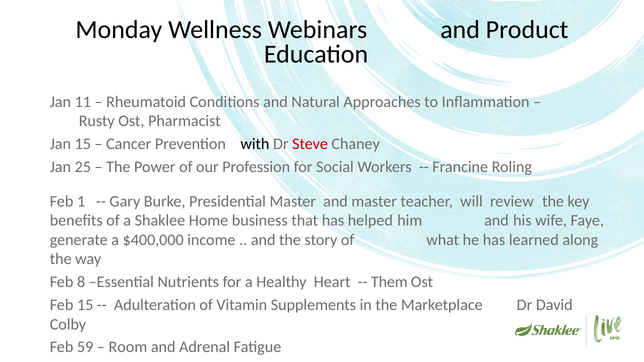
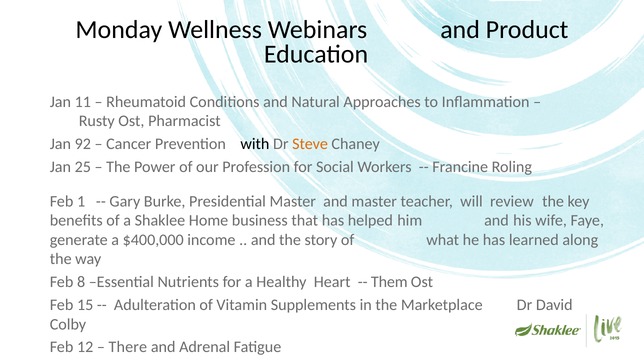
Jan 15: 15 -> 92
Steve colour: red -> orange
59: 59 -> 12
Room: Room -> There
